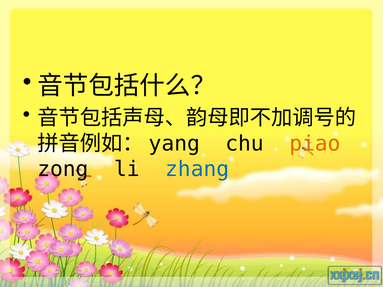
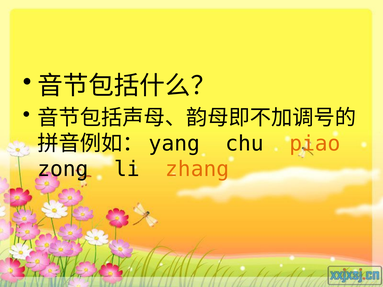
zhang colour: blue -> orange
